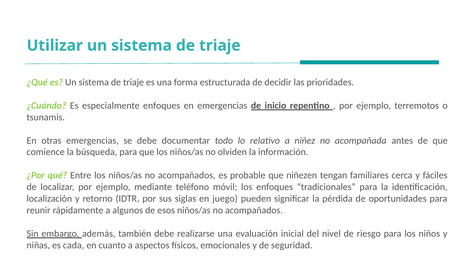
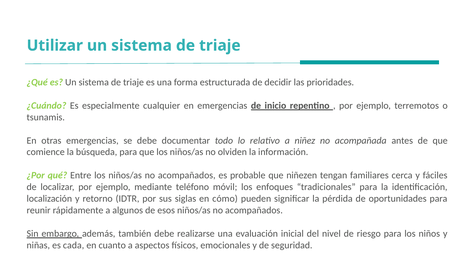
especialmente enfoques: enfoques -> cualquier
juego: juego -> cómo
